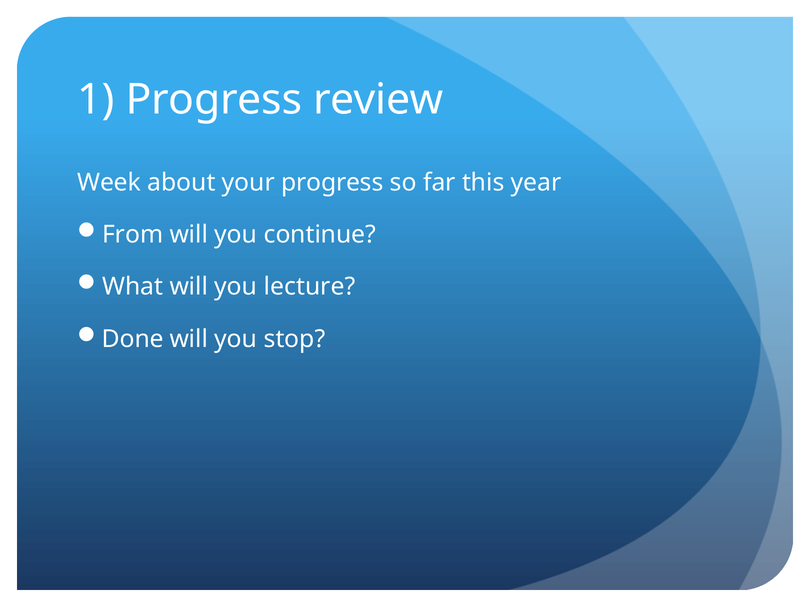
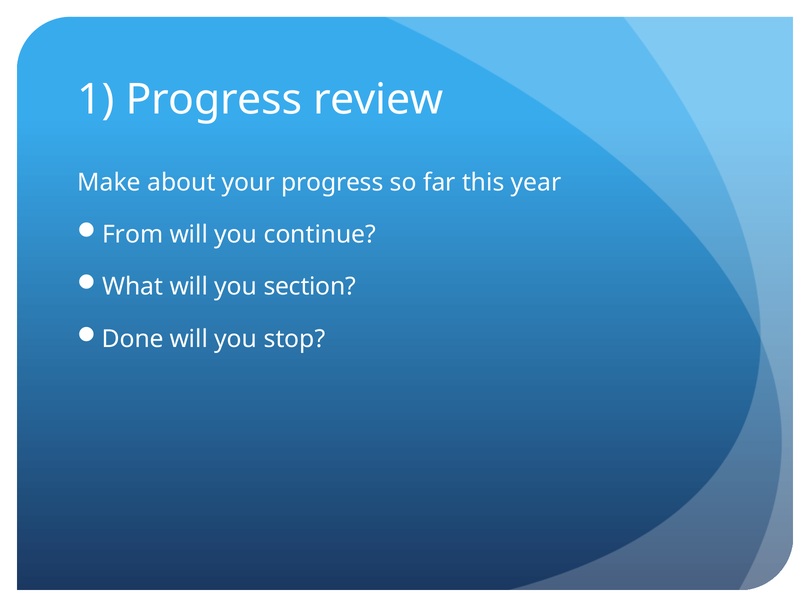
Week: Week -> Make
lecture: lecture -> section
